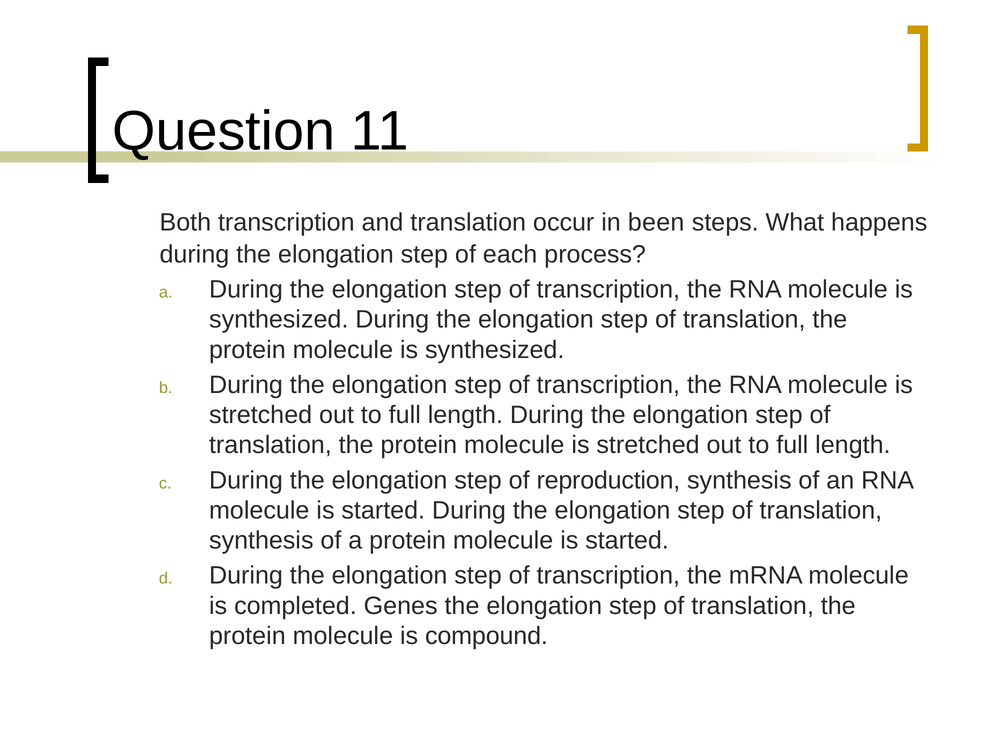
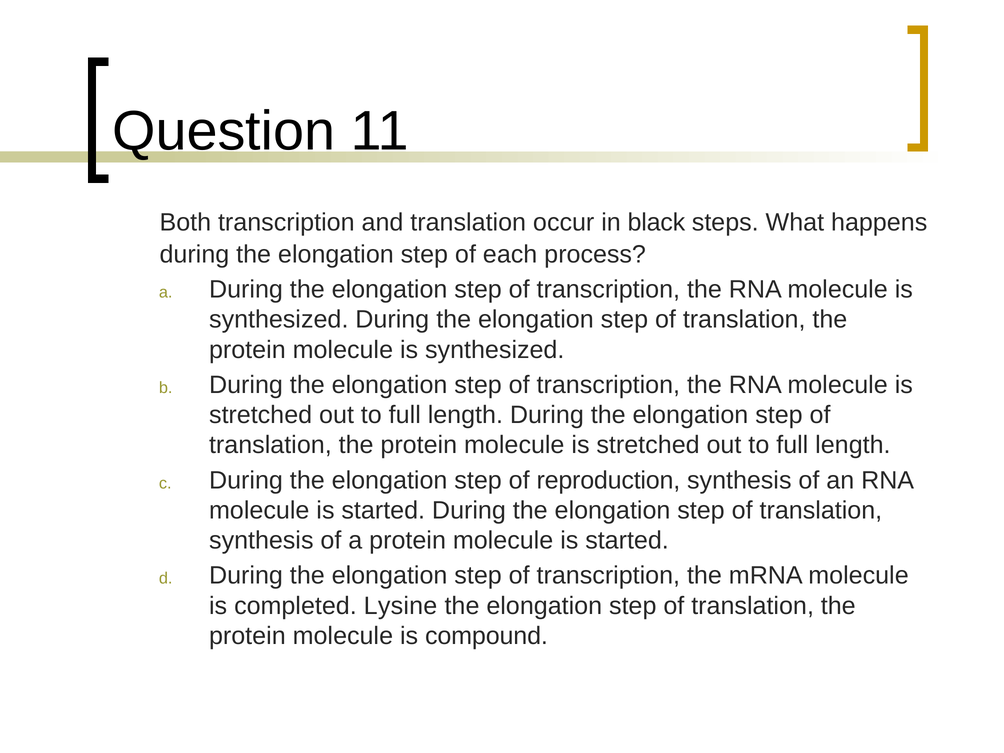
been: been -> black
Genes: Genes -> Lysine
